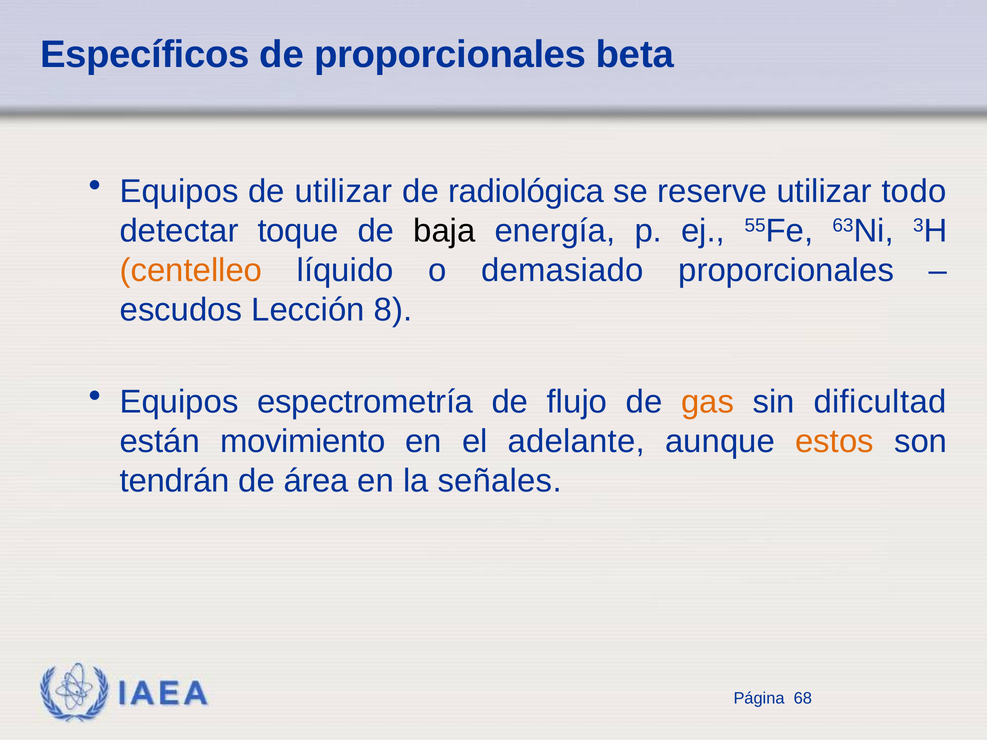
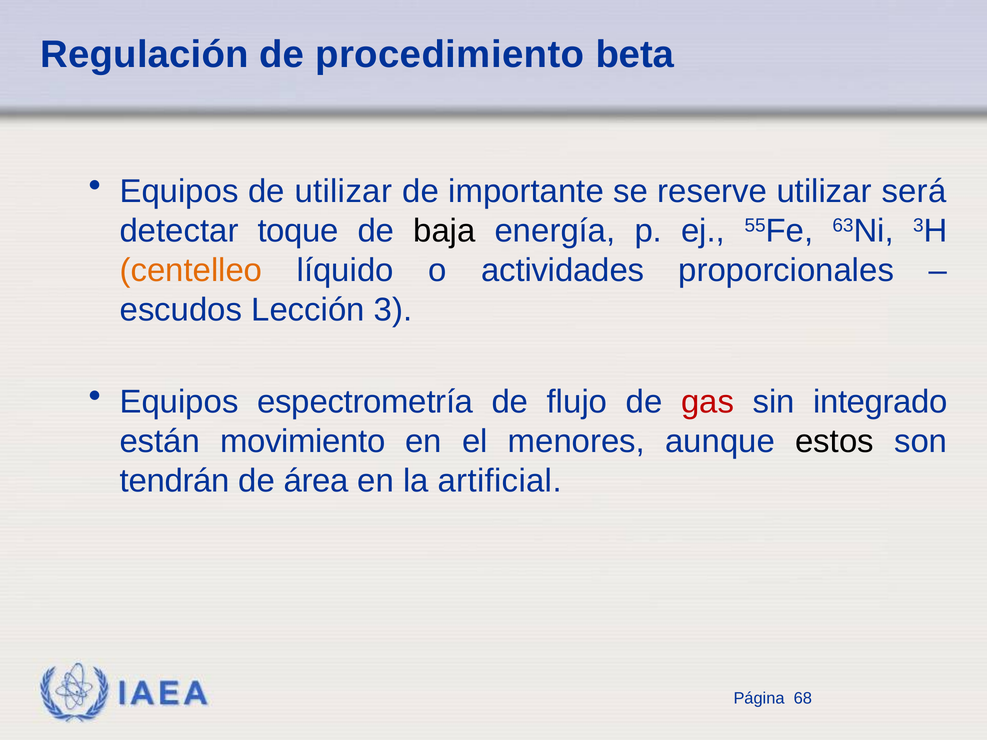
Específicos: Específicos -> Regulación
de proporcionales: proporcionales -> procedimiento
radiológica: radiológica -> importante
todo: todo -> será
demasiado: demasiado -> actividades
8: 8 -> 3
gas colour: orange -> red
dificultad: dificultad -> integrado
adelante: adelante -> menores
estos colour: orange -> black
señales: señales -> artificial
